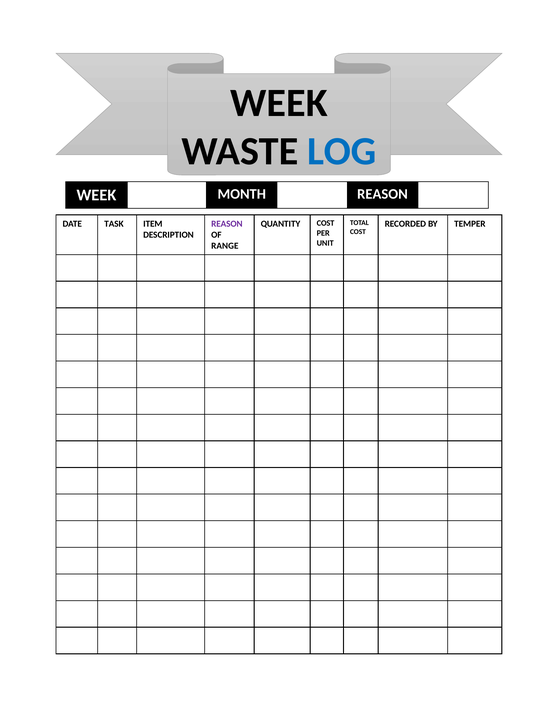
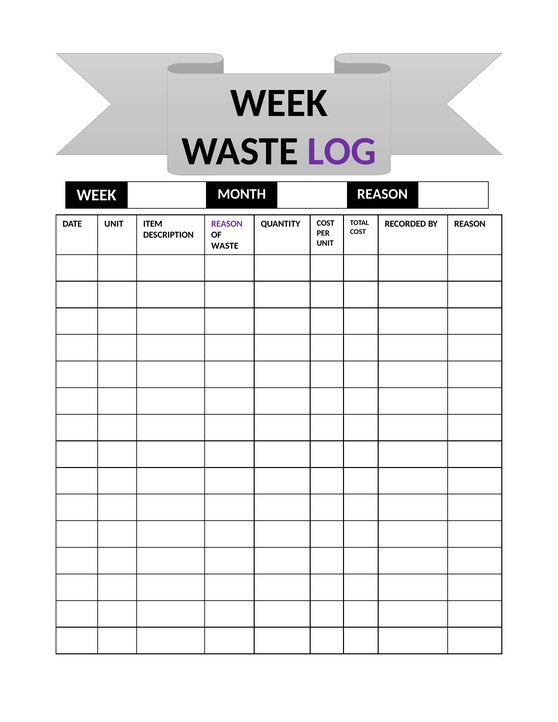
LOG colour: blue -> purple
DATE TASK: TASK -> UNIT
BY TEMPER: TEMPER -> REASON
RANGE at (225, 246): RANGE -> WASTE
